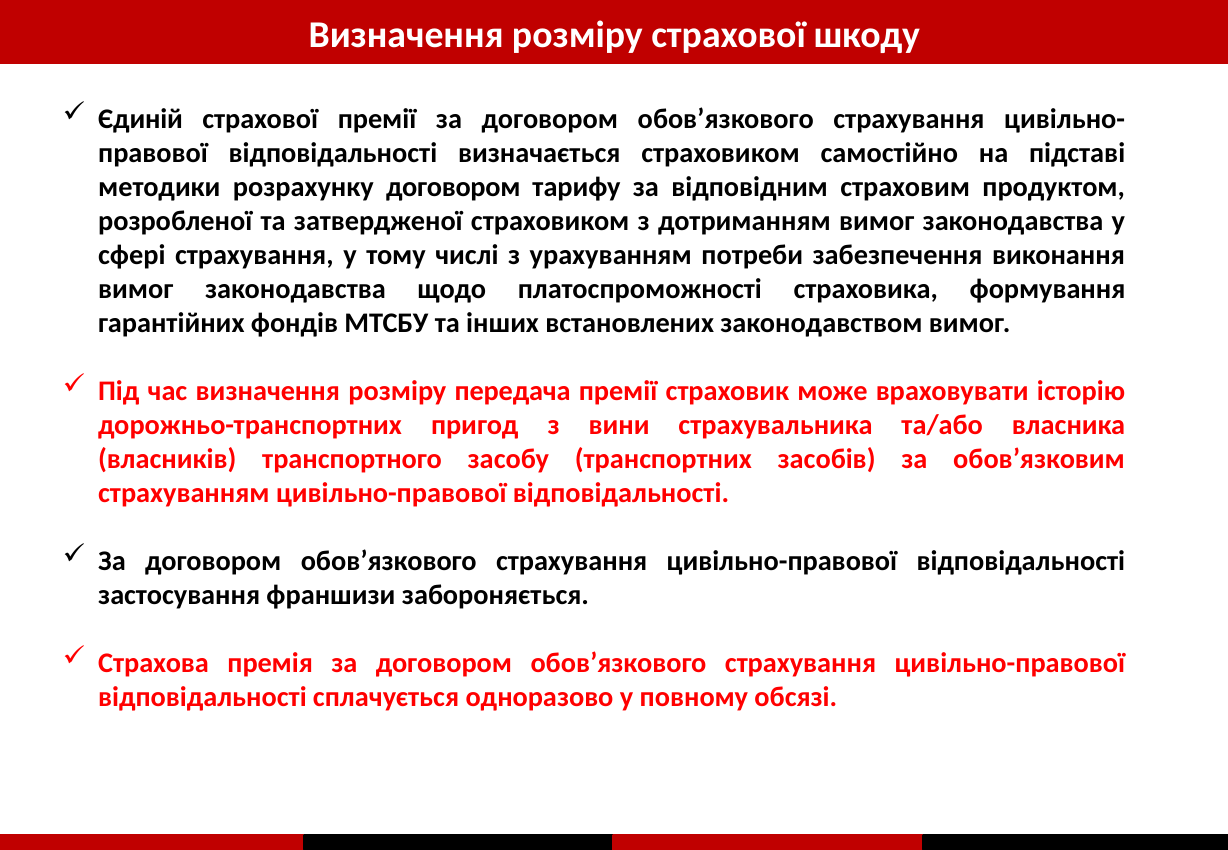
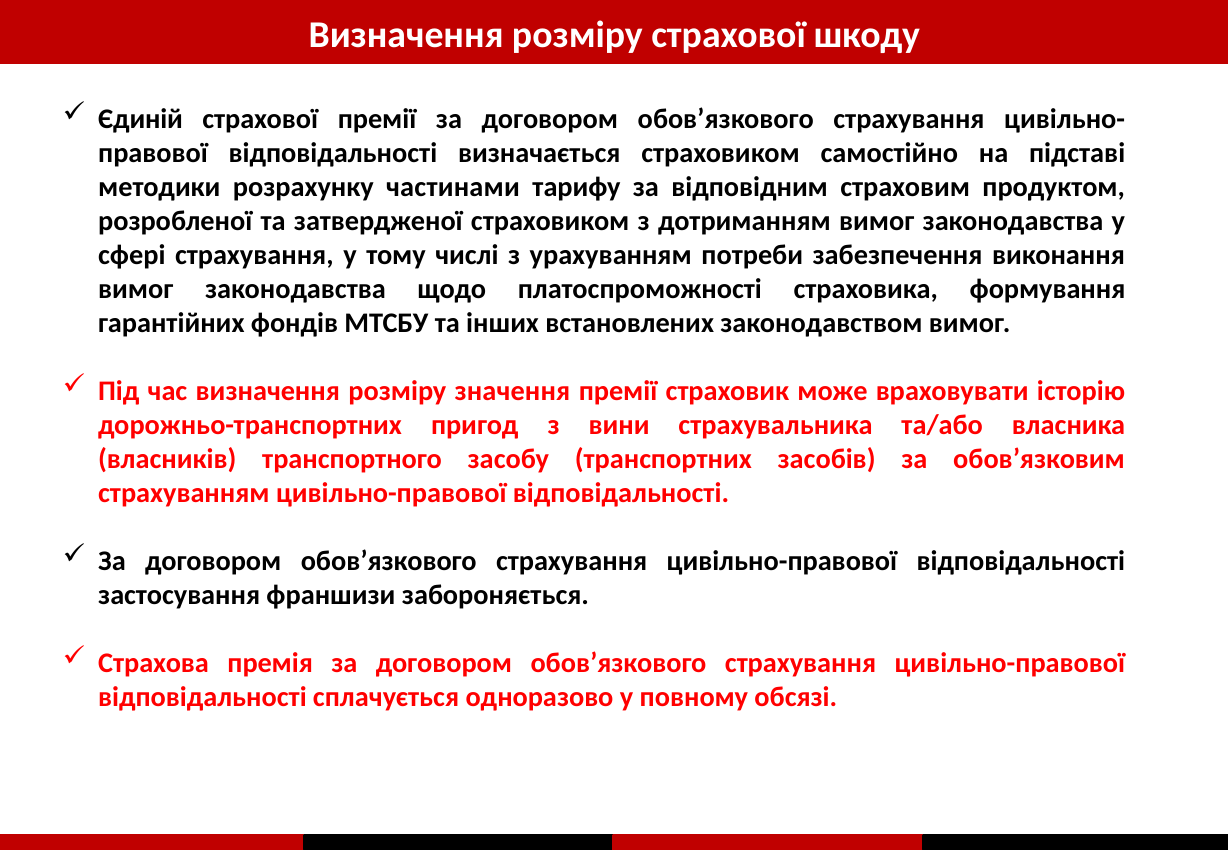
розрахунку договором: договором -> частинами
передача: передача -> значення
